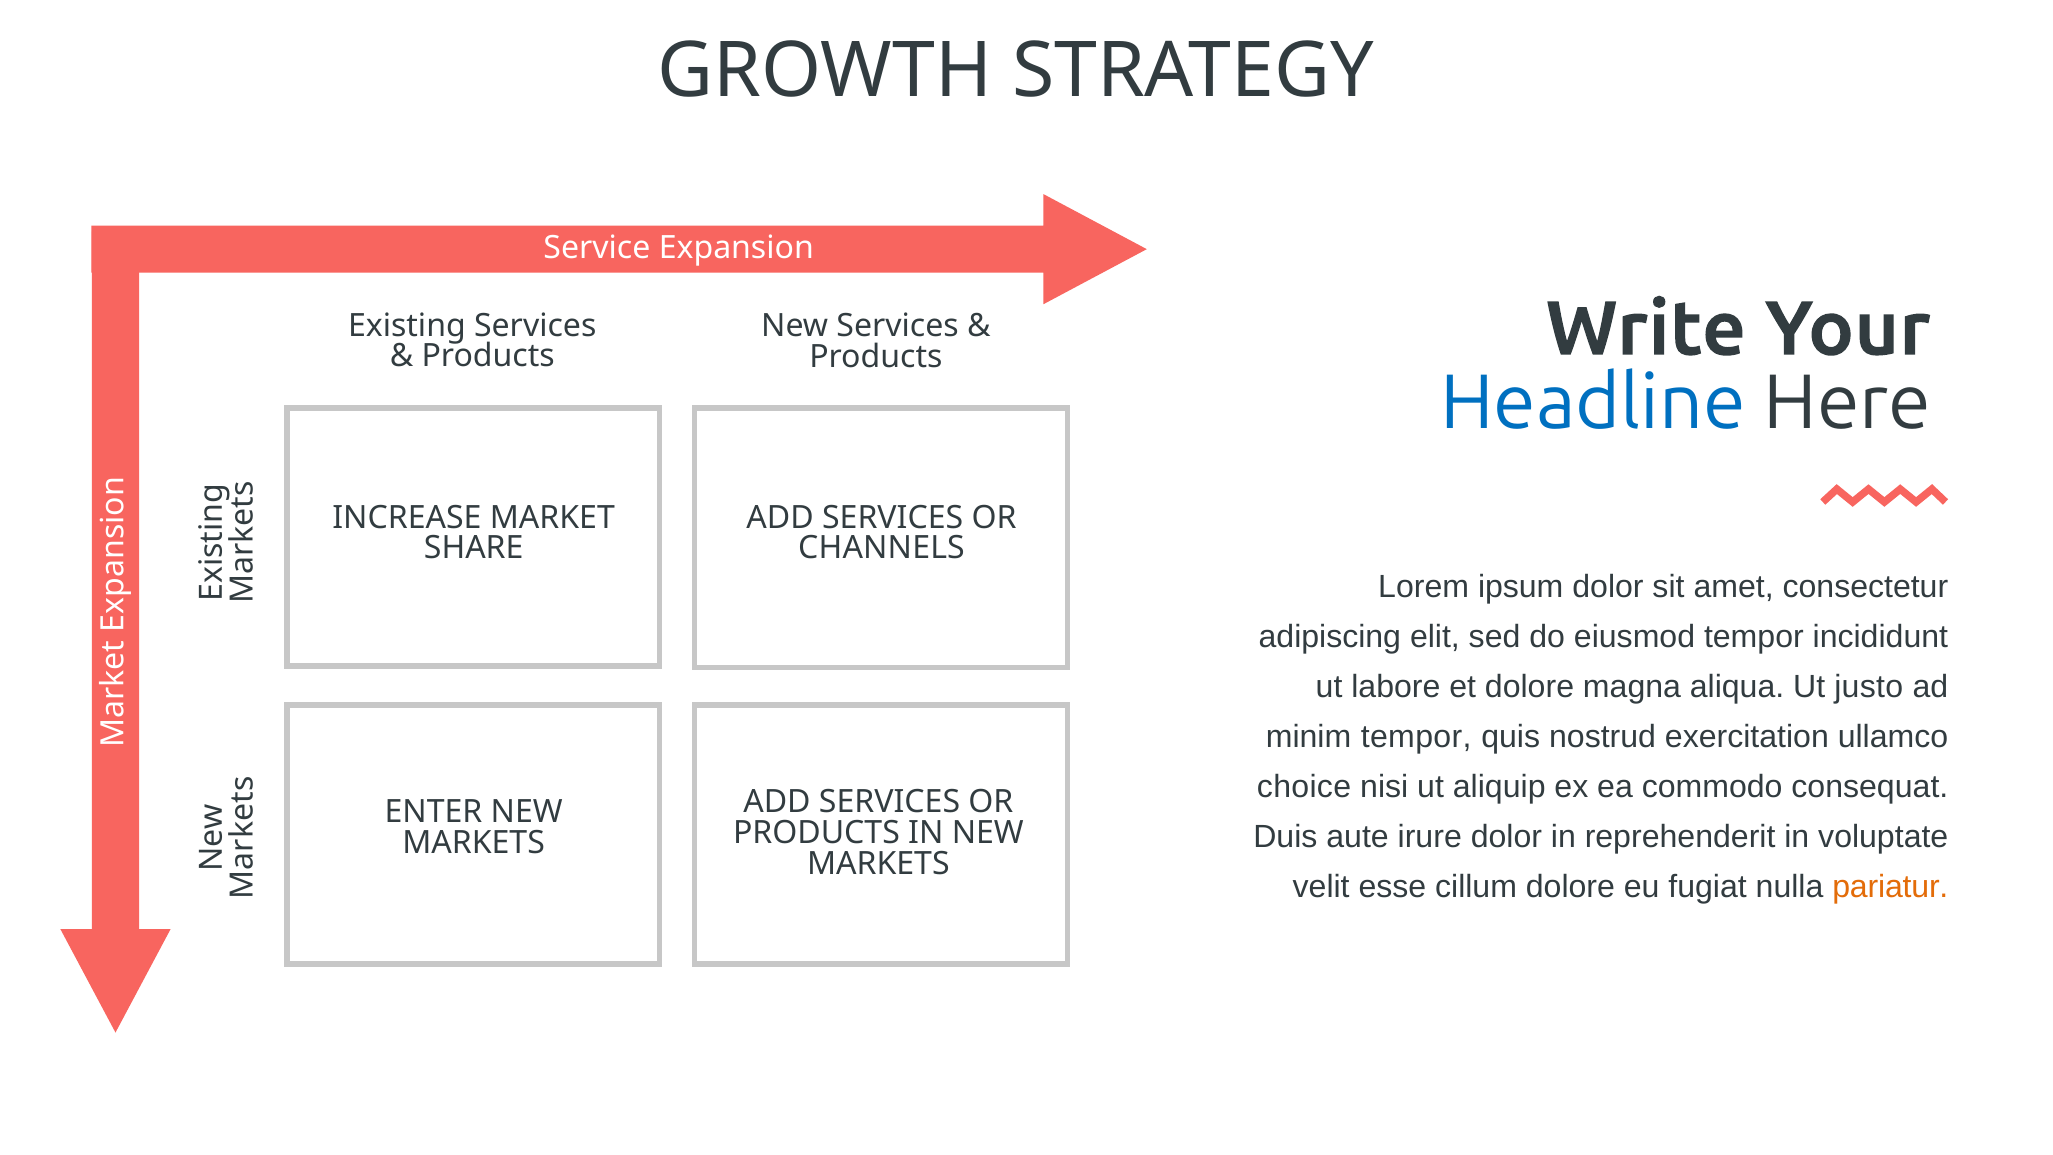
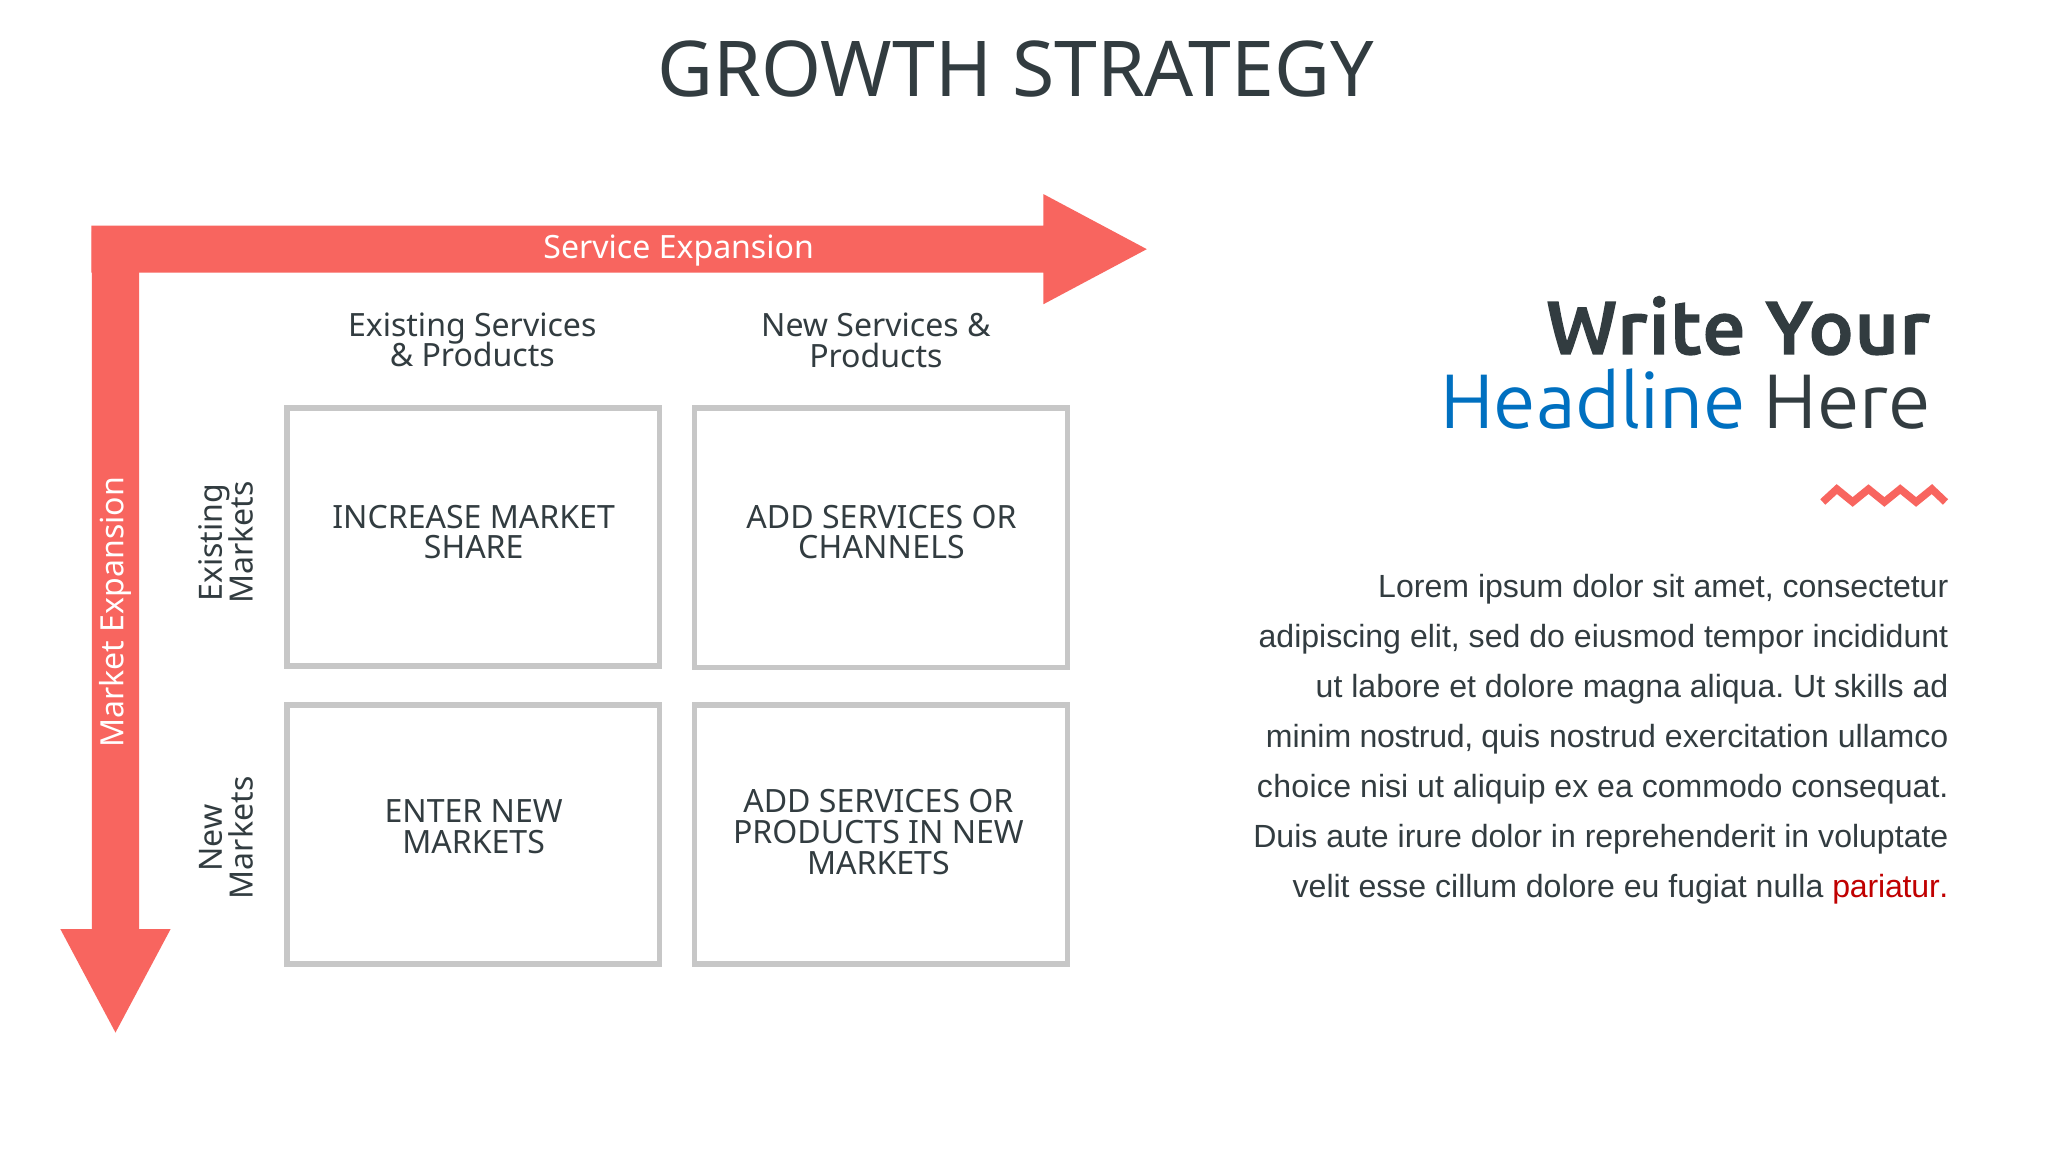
justo: justo -> skills
minim tempor: tempor -> nostrud
pariatur colour: orange -> red
